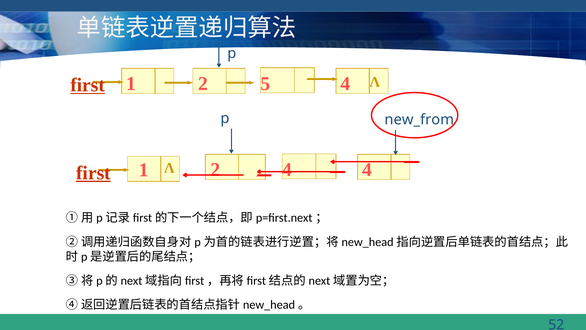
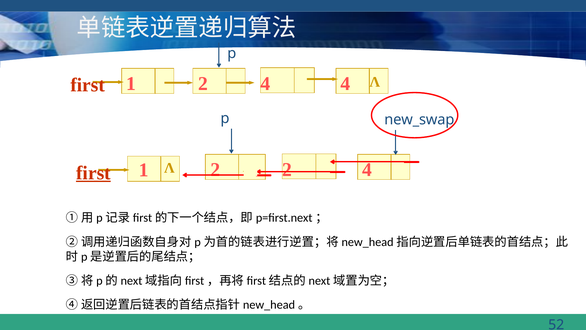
2 5: 5 -> 4
first at (88, 85) underline: present -> none
new_from: new_from -> new_swap
2 4: 4 -> 2
